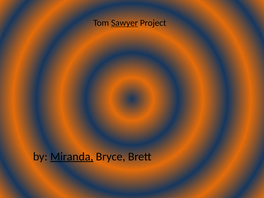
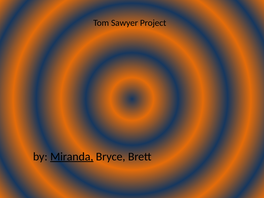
Sawyer underline: present -> none
